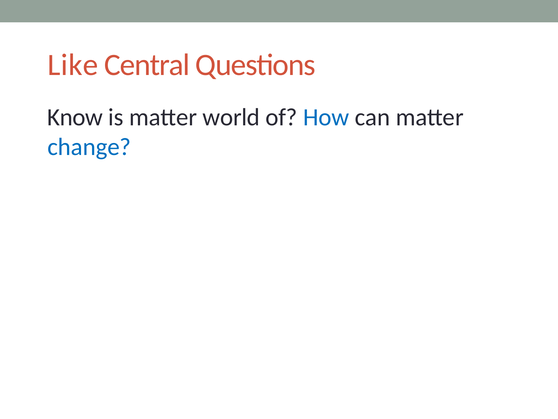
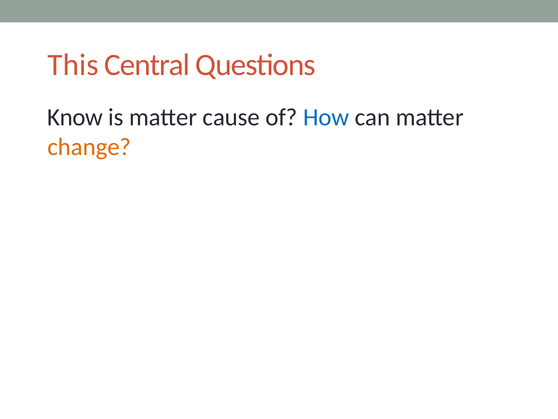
Like: Like -> This
world: world -> cause
change colour: blue -> orange
